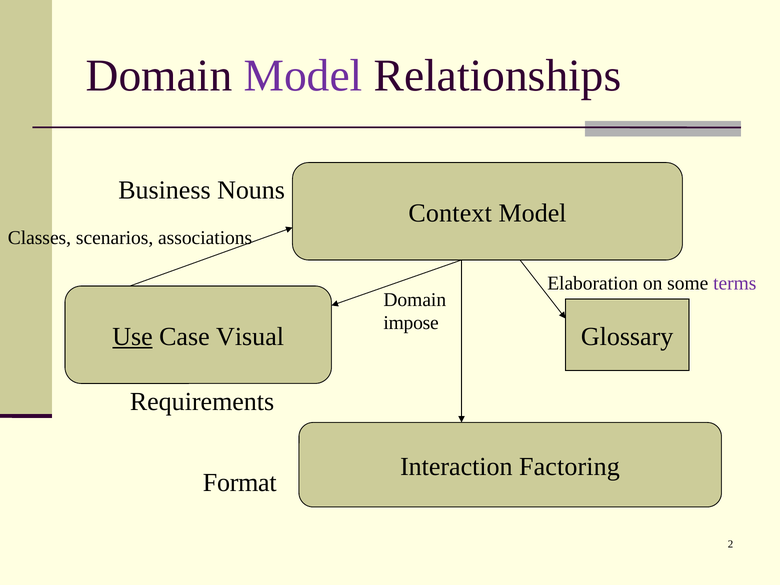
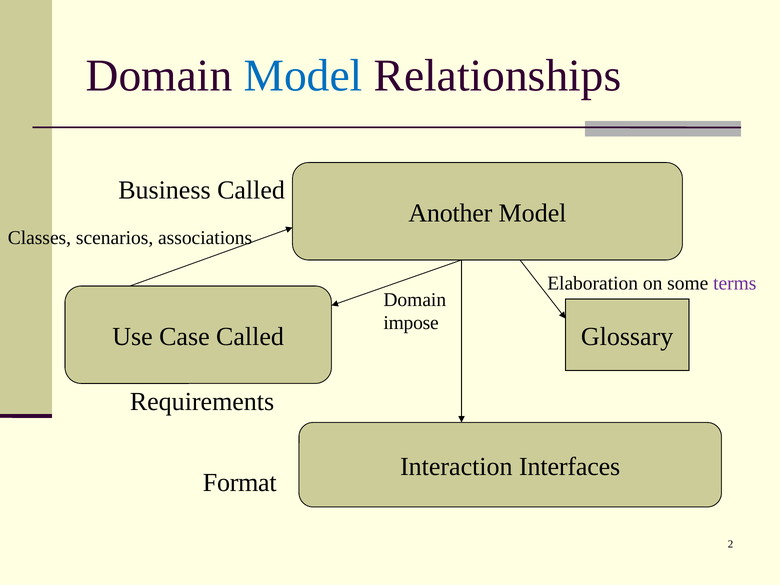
Model at (303, 76) colour: purple -> blue
Business Nouns: Nouns -> Called
Context: Context -> Another
Use underline: present -> none
Case Visual: Visual -> Called
Factoring: Factoring -> Interfaces
